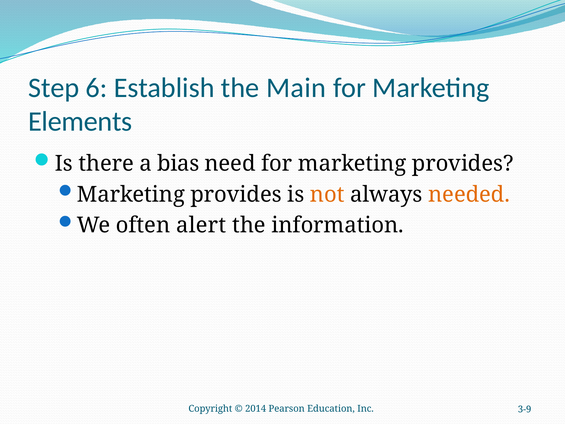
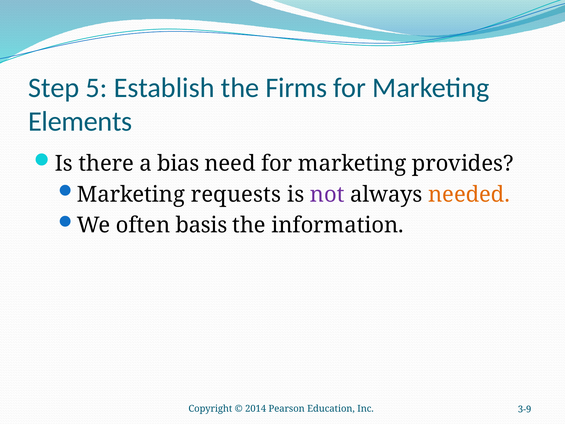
6: 6 -> 5
Main: Main -> Firms
provides at (236, 194): provides -> requests
not colour: orange -> purple
alert: alert -> basis
